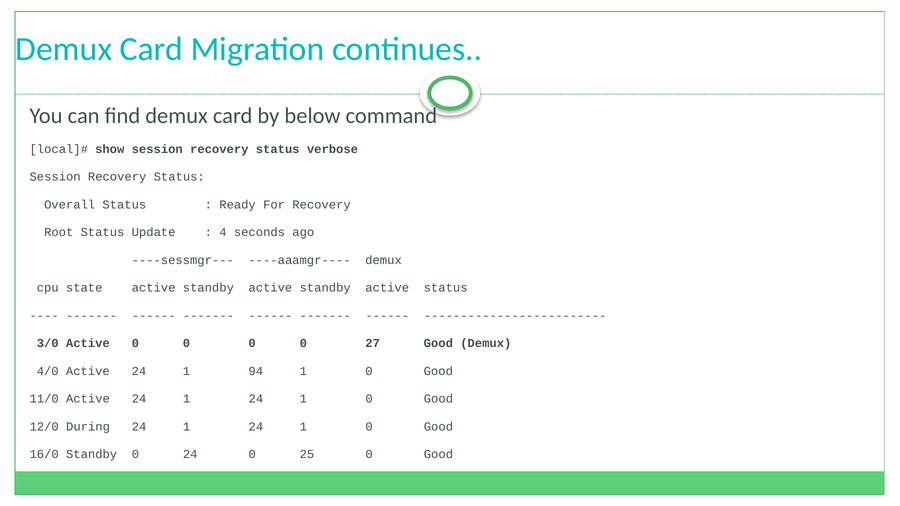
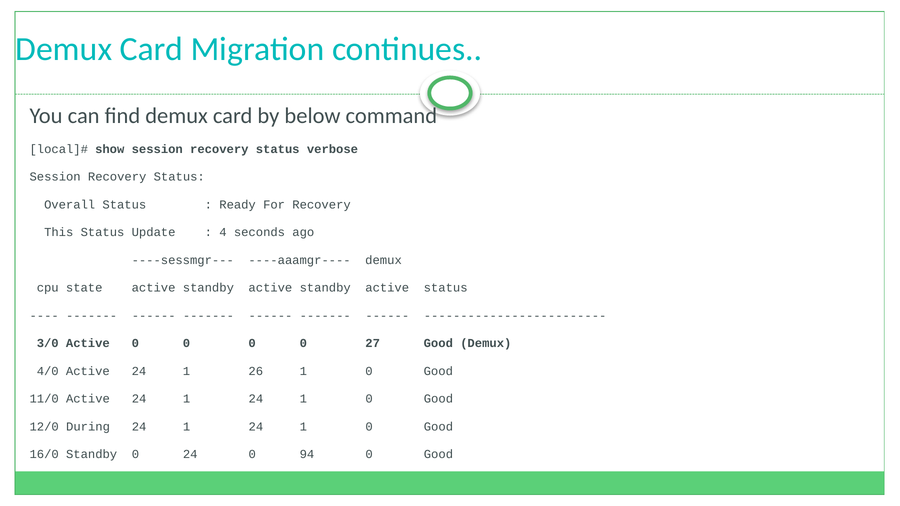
Root: Root -> This
94: 94 -> 26
25: 25 -> 94
